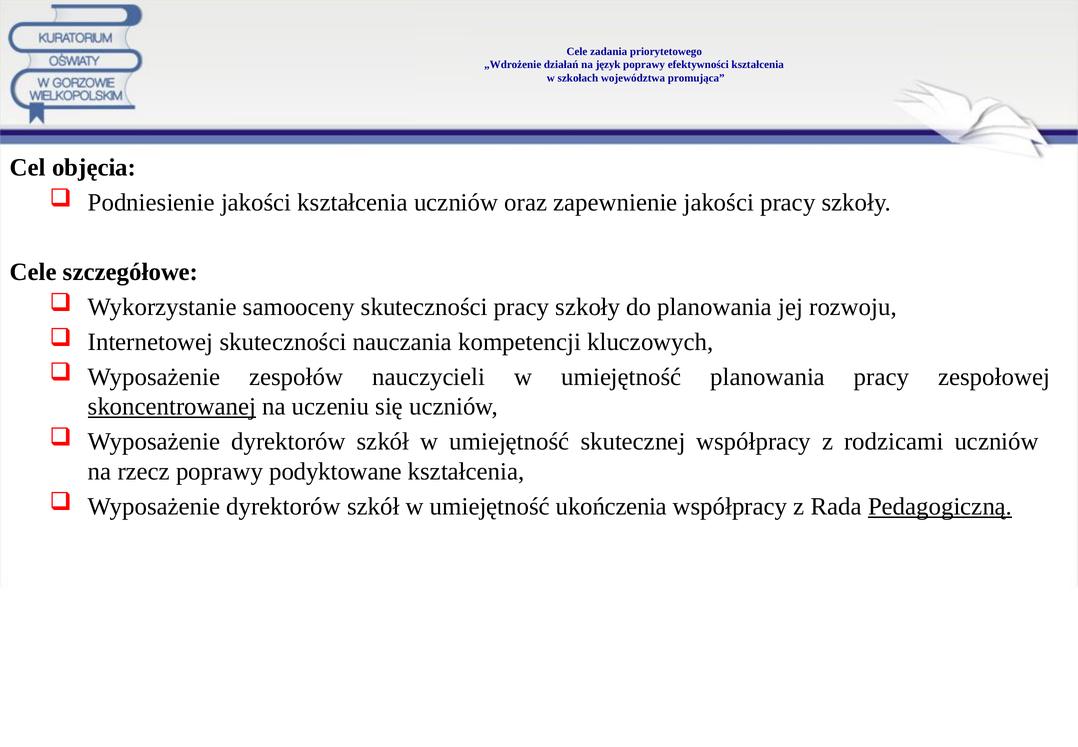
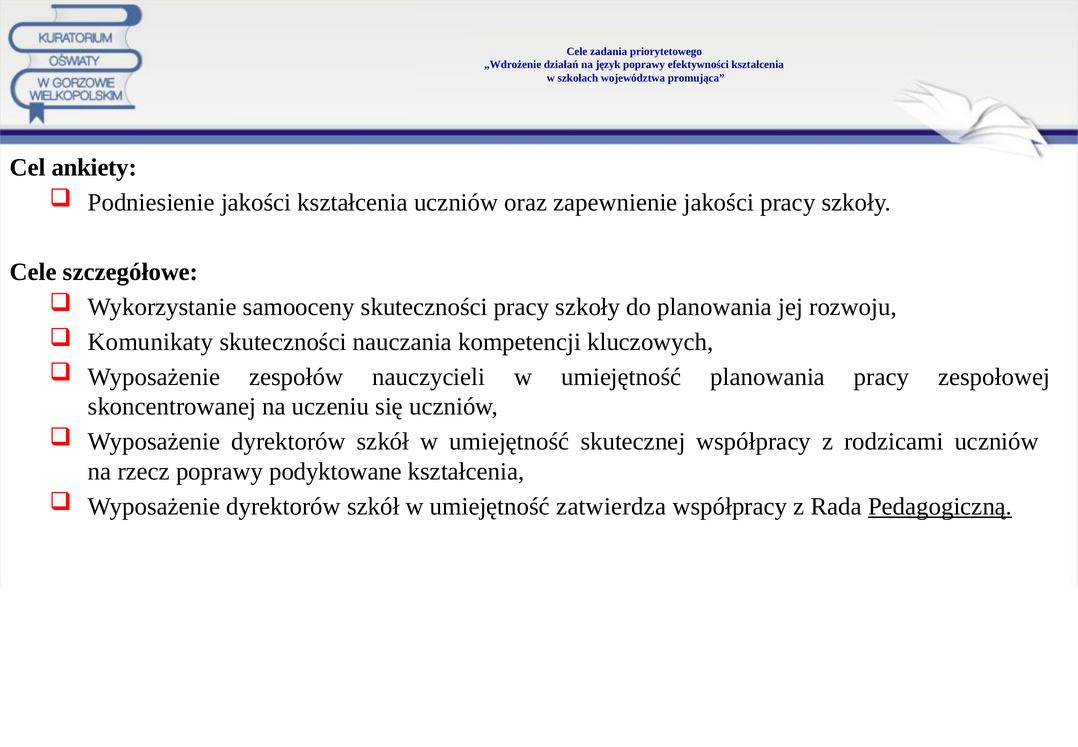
objęcia: objęcia -> ankiety
Internetowej: Internetowej -> Komunikaty
skoncentrowanej underline: present -> none
ukończenia: ukończenia -> zatwierdza
